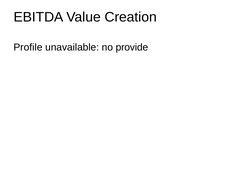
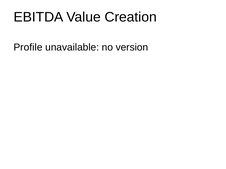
provide: provide -> version
